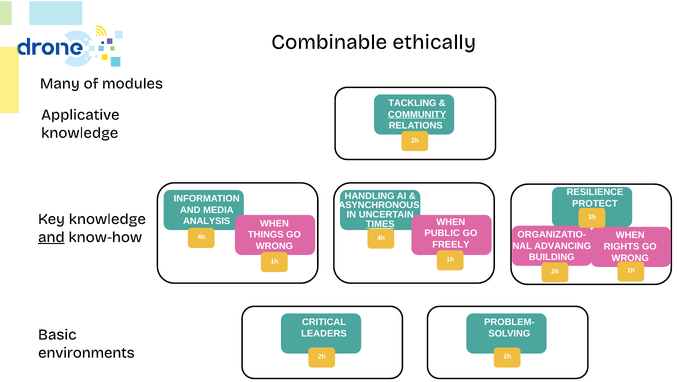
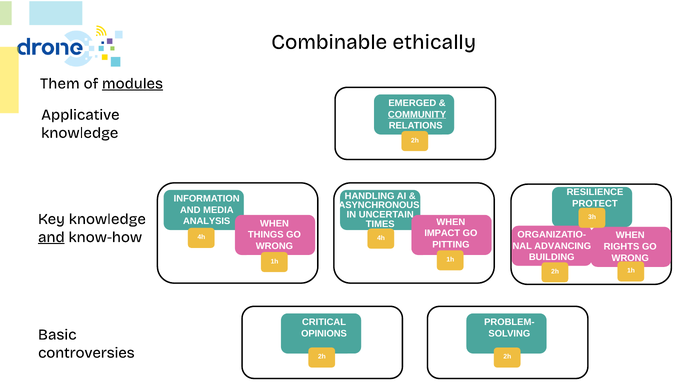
Many: Many -> Them
modules underline: none -> present
TACKLING: TACKLING -> EMERGED
TIMES underline: present -> none
PUBLIC: PUBLIC -> IMPACT
FREELY: FREELY -> PITTING
LEADERS: LEADERS -> OPINIONS
environments: environments -> controversies
